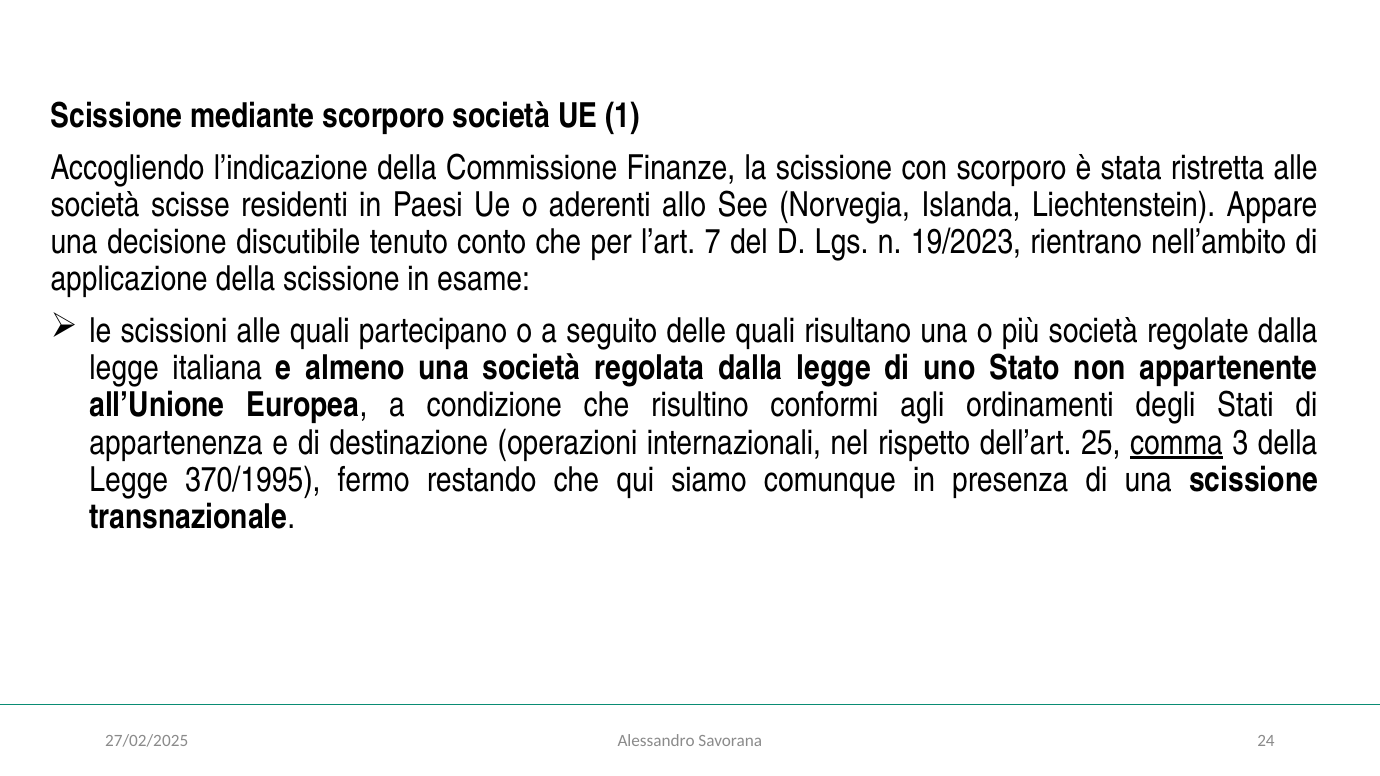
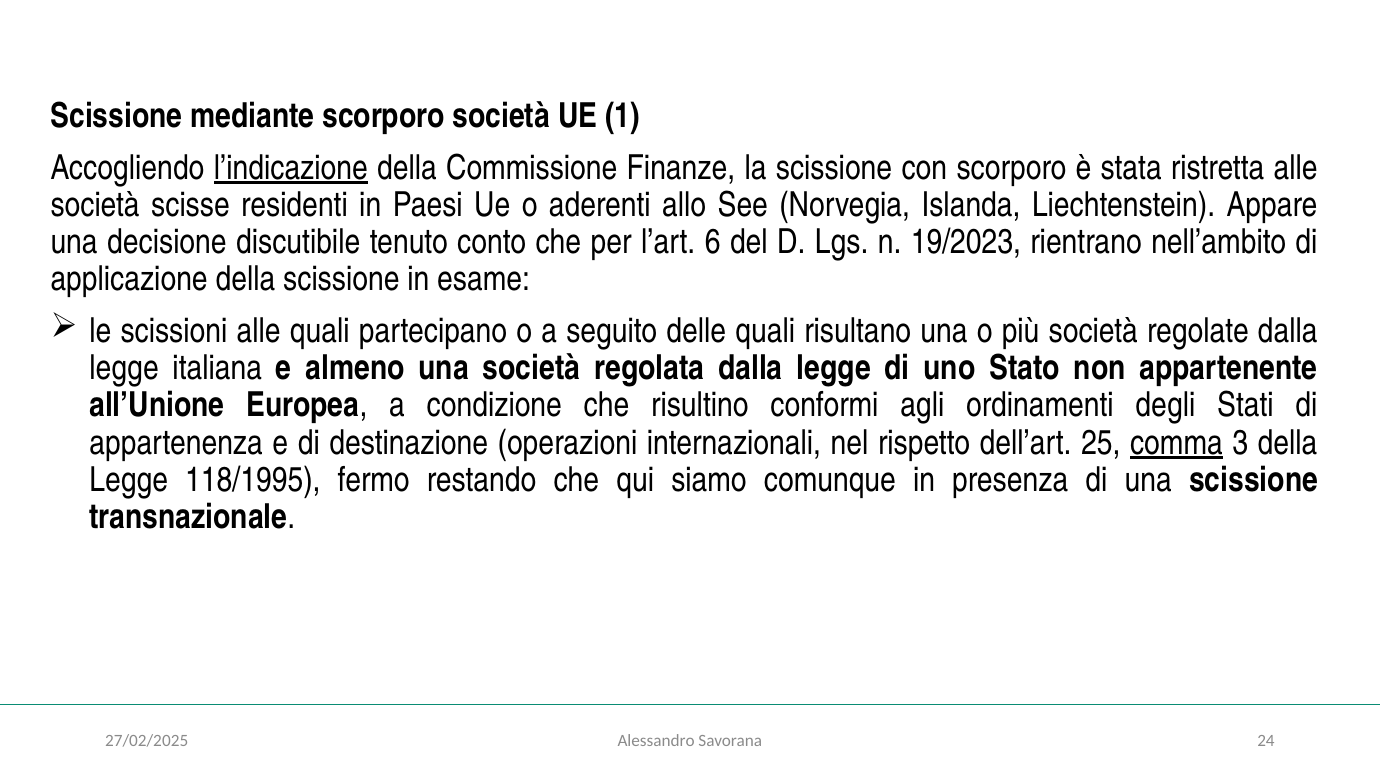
l’indicazione underline: none -> present
7: 7 -> 6
370/1995: 370/1995 -> 118/1995
